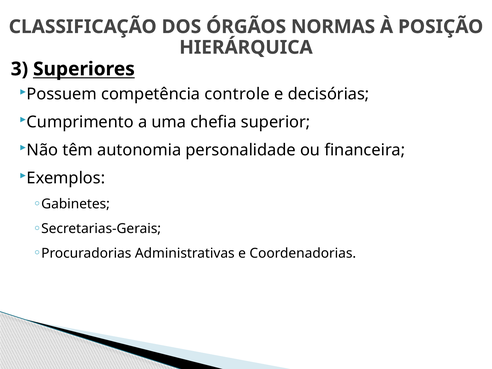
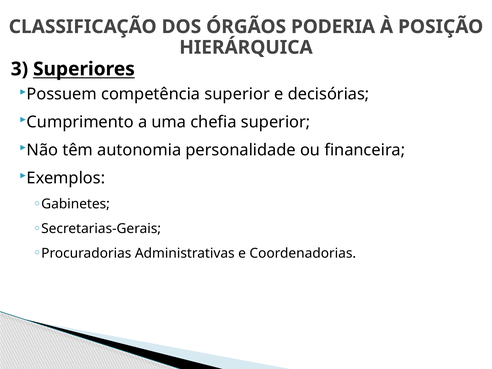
NORMAS: NORMAS -> PODERIA
competência controle: controle -> superior
